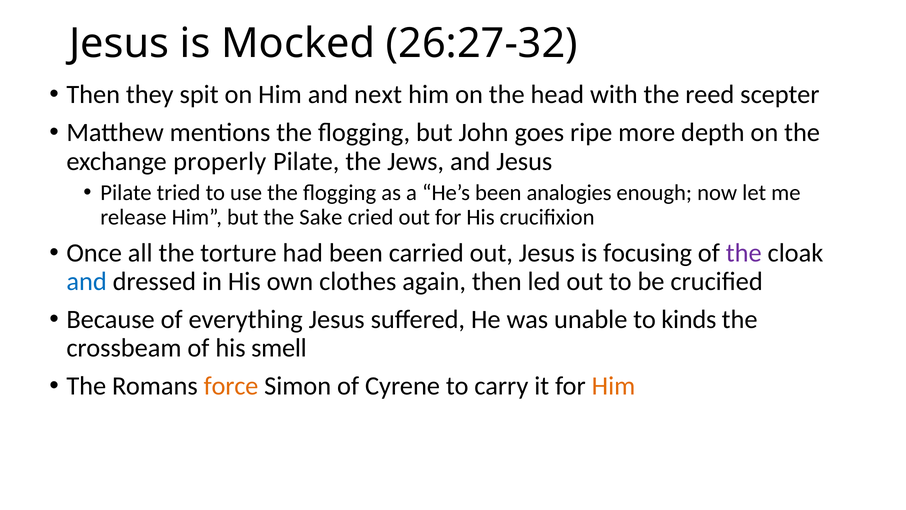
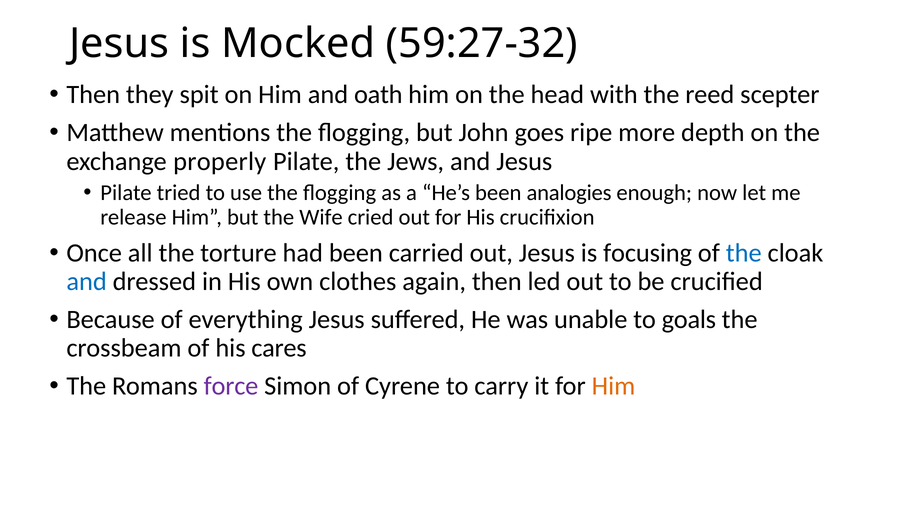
26:27-32: 26:27-32 -> 59:27-32
next: next -> oath
Sake: Sake -> Wife
the at (744, 253) colour: purple -> blue
kinds: kinds -> goals
smell: smell -> cares
force colour: orange -> purple
